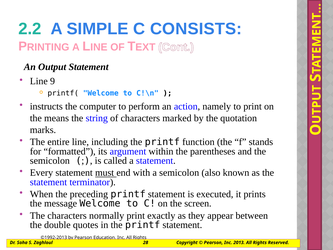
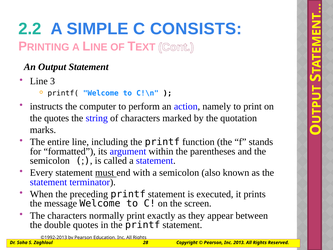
9: 9 -> 3
the means: means -> quotes
